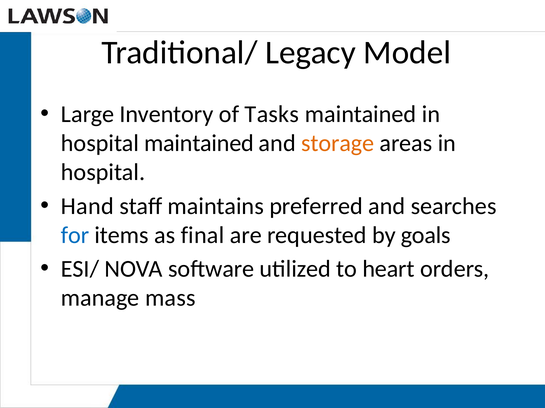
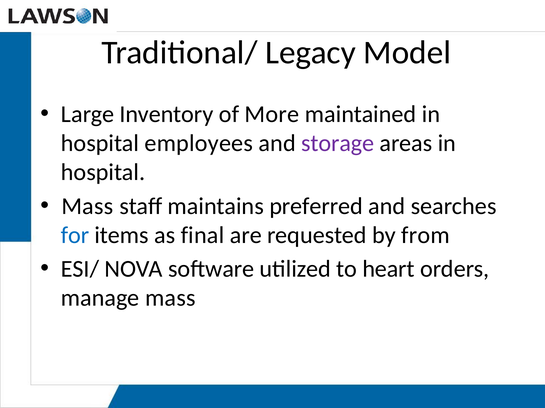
Tasks: Tasks -> More
hospital maintained: maintained -> employees
storage colour: orange -> purple
Hand at (87, 206): Hand -> Mass
goals: goals -> from
